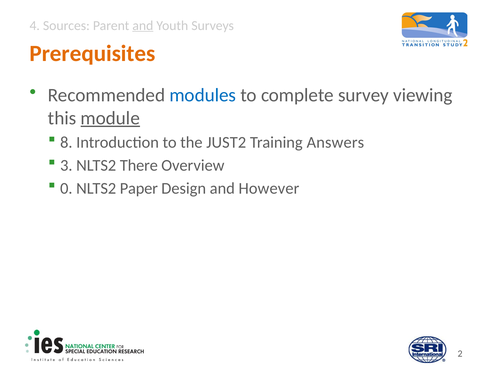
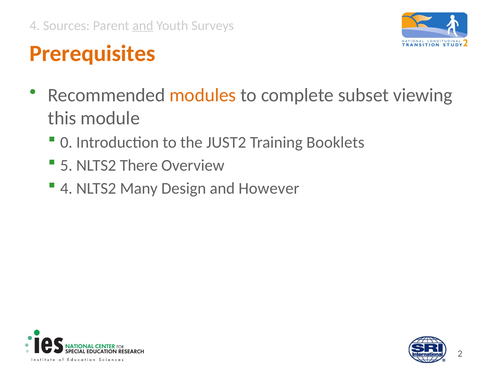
modules colour: blue -> orange
survey: survey -> subset
module underline: present -> none
8: 8 -> 0
Answers: Answers -> Booklets
3: 3 -> 5
0 at (66, 188): 0 -> 4
Paper: Paper -> Many
